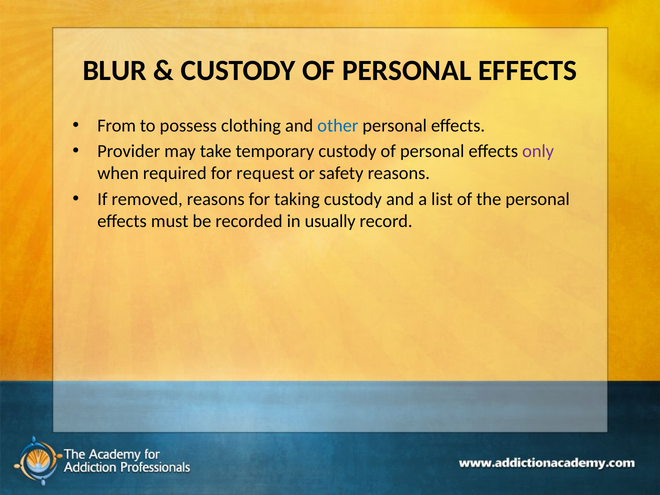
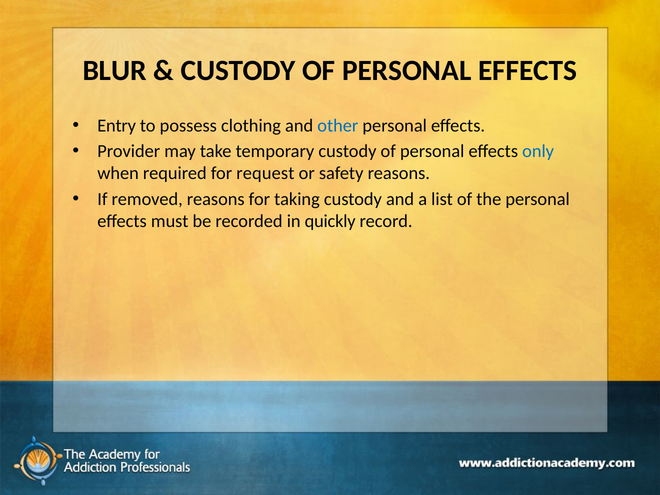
From: From -> Entry
only colour: purple -> blue
usually: usually -> quickly
